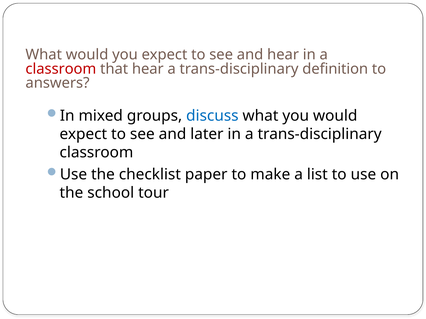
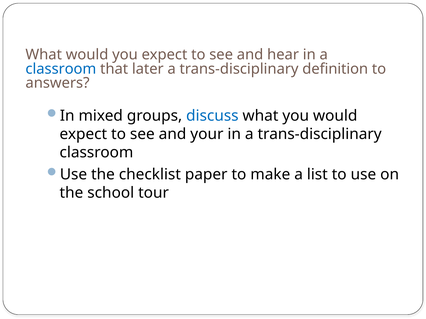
classroom at (61, 69) colour: red -> blue
that hear: hear -> later
later: later -> your
